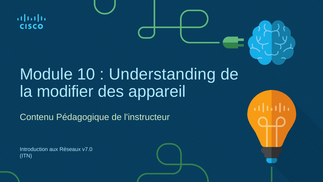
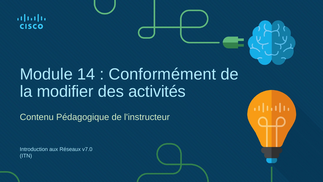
10: 10 -> 14
Understanding: Understanding -> Conformément
appareil: appareil -> activités
